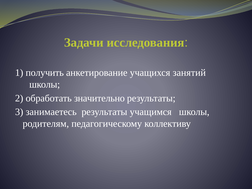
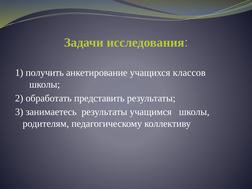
занятий: занятий -> классов
значительно: значительно -> представить
